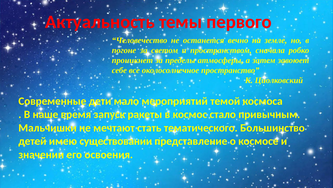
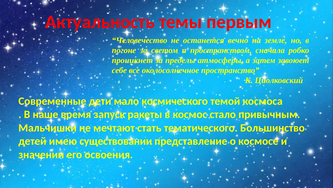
первого: первого -> первым
мероприятий: мероприятий -> космического
